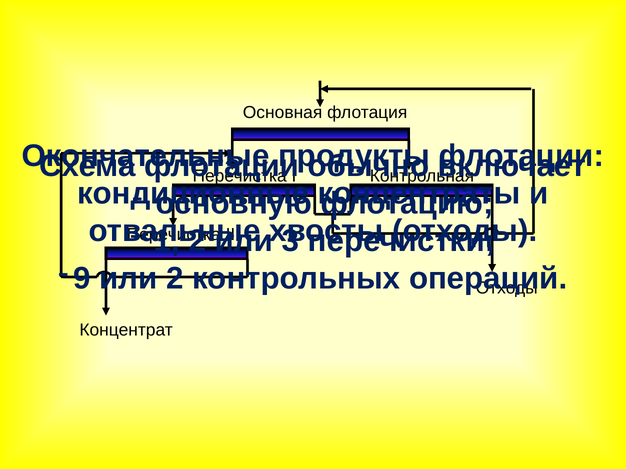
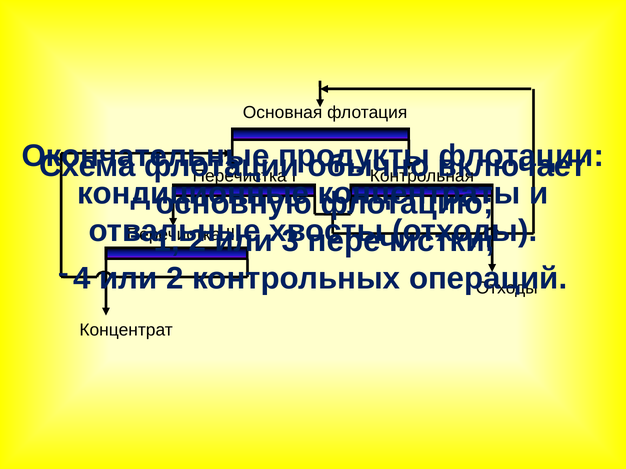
9: 9 -> 4
